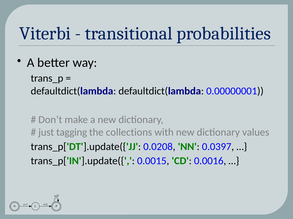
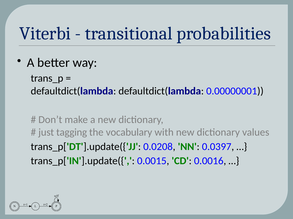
collections: collections -> vocabulary
